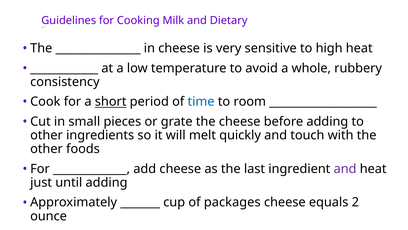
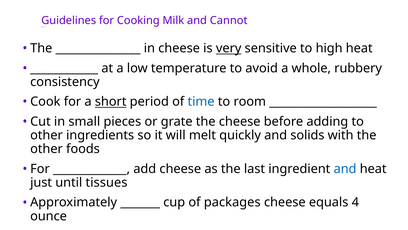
Dietary: Dietary -> Cannot
very underline: none -> present
touch: touch -> solids
and at (345, 168) colour: purple -> blue
until adding: adding -> tissues
equals 2: 2 -> 4
